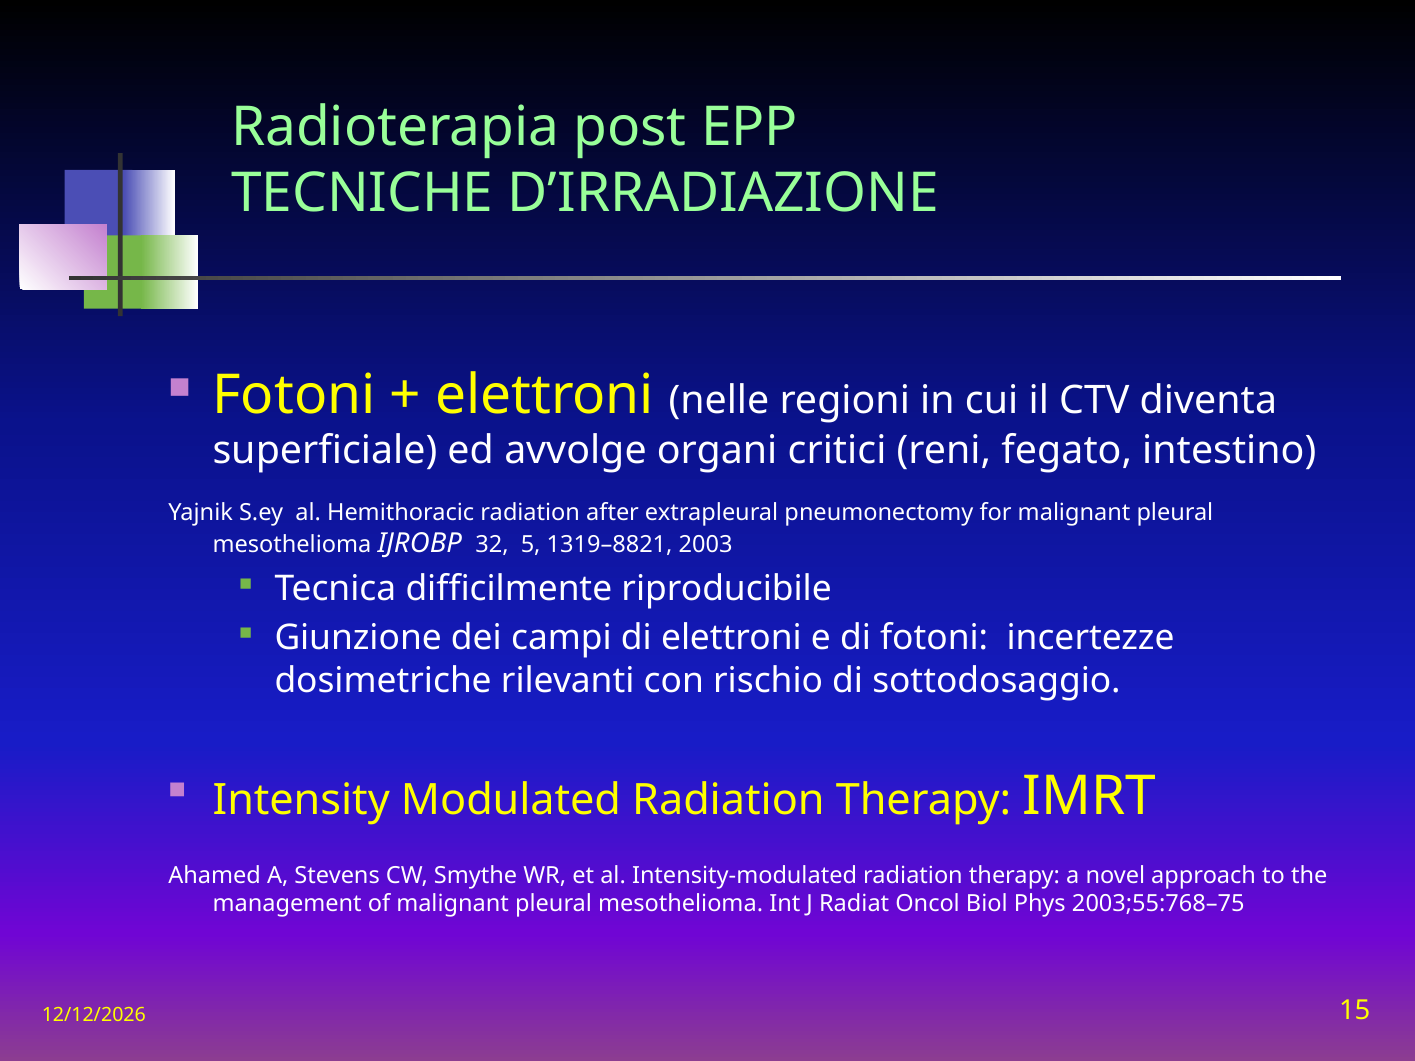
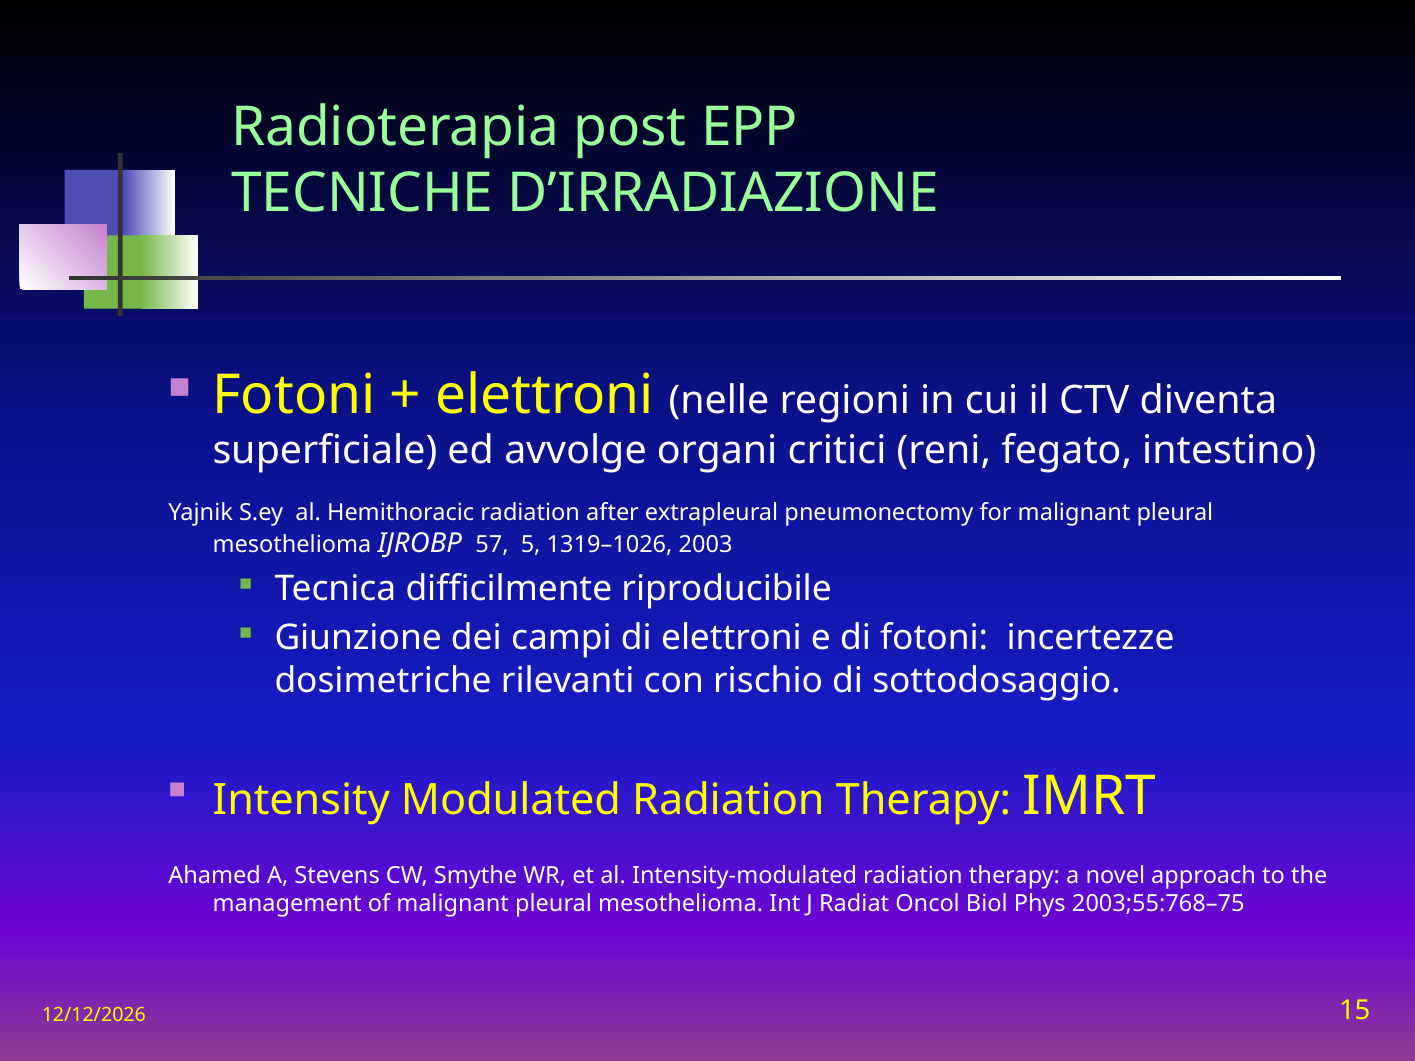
32: 32 -> 57
1319–8821: 1319–8821 -> 1319–1026
